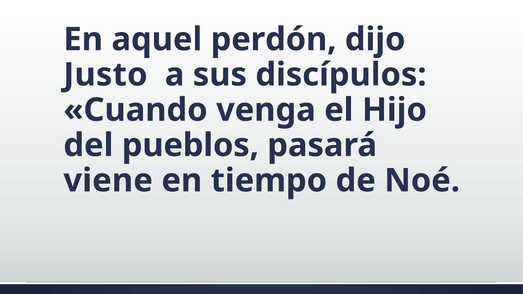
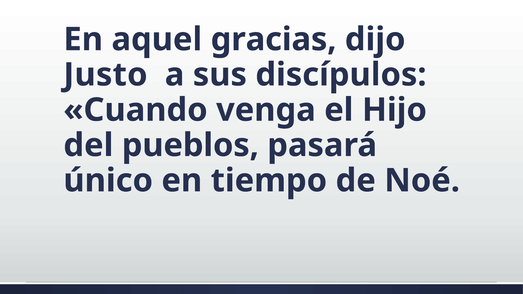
perdón: perdón -> gracias
viene: viene -> único
